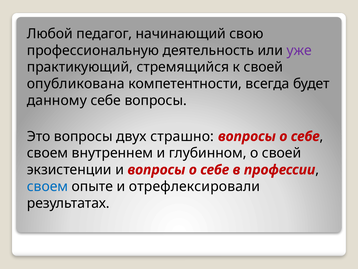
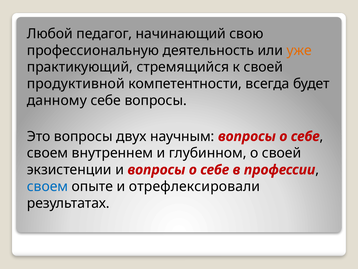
уже colour: purple -> orange
опубликована: опубликована -> продуктивной
страшно: страшно -> научным
